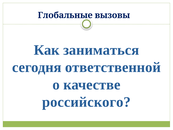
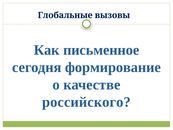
заниматься: заниматься -> письменное
ответственной: ответственной -> формирование
